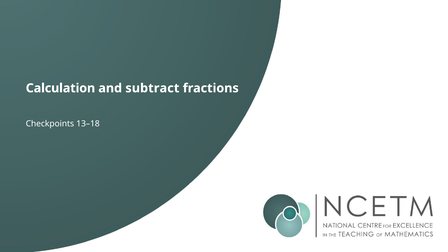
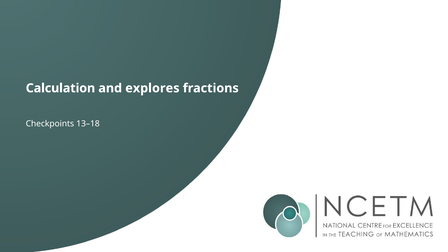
subtract: subtract -> explores
